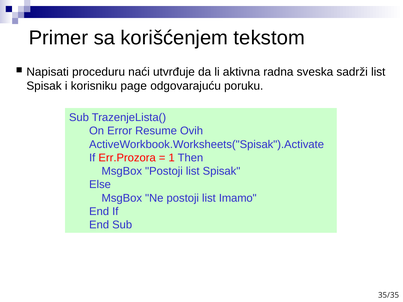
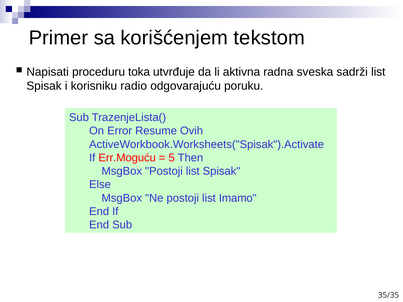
naći: naći -> toka
page: page -> radio
Err.Prozora: Err.Prozora -> Err.Moguću
1: 1 -> 5
